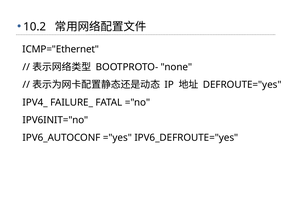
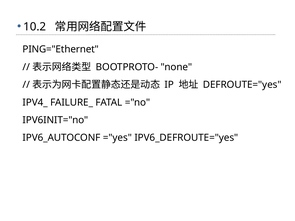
ICMP="Ethernet: ICMP="Ethernet -> PING="Ethernet
